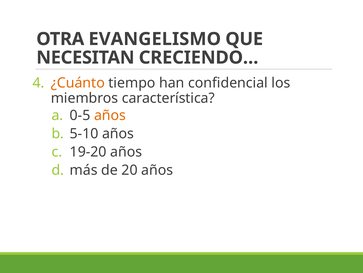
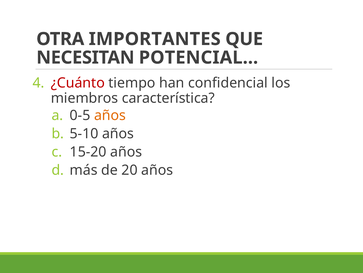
EVANGELISMO: EVANGELISMO -> IMPORTANTES
CRECIENDO…: CRECIENDO… -> POTENCIAL…
¿Cuánto colour: orange -> red
19-20: 19-20 -> 15-20
